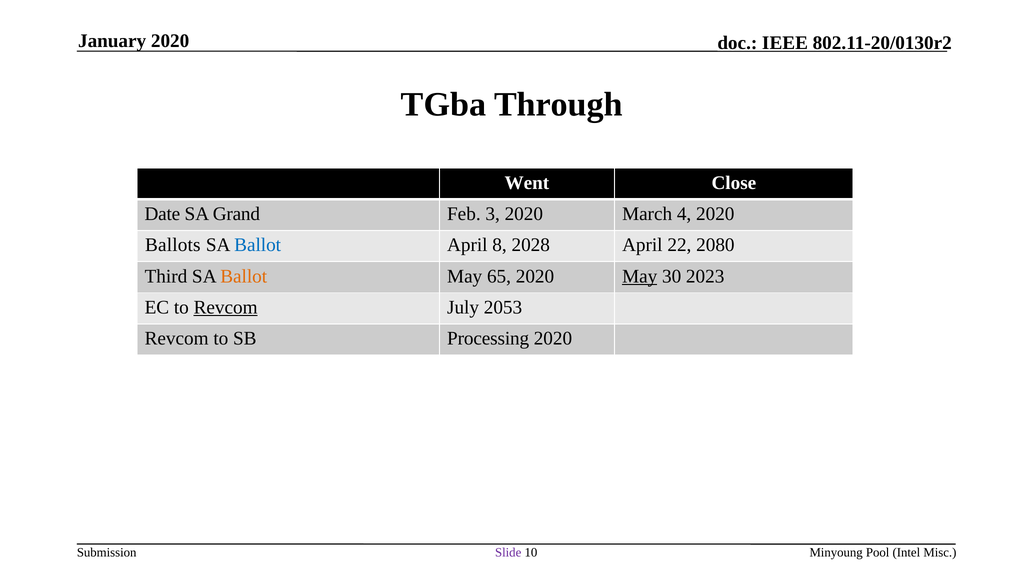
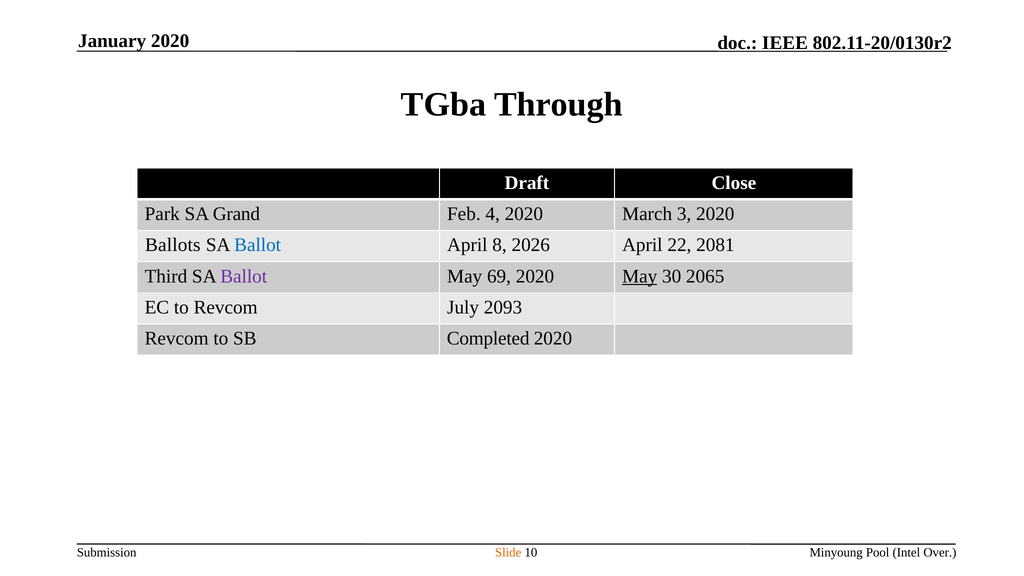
Went: Went -> Draft
Date: Date -> Park
3: 3 -> 4
4: 4 -> 3
2028: 2028 -> 2026
2080: 2080 -> 2081
Ballot at (244, 276) colour: orange -> purple
65: 65 -> 69
2023: 2023 -> 2065
Revcom at (226, 307) underline: present -> none
2053: 2053 -> 2093
Processing: Processing -> Completed
Slide colour: purple -> orange
Misc: Misc -> Over
